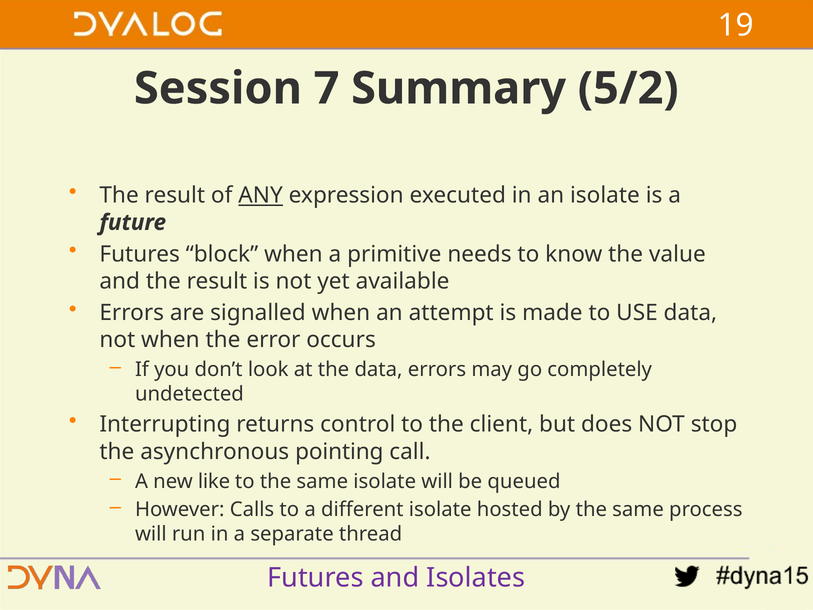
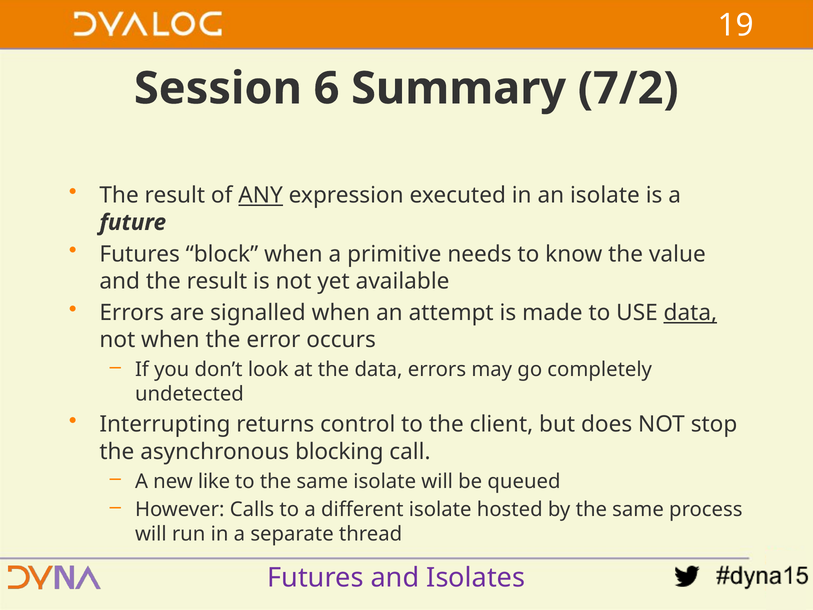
7: 7 -> 6
5/2: 5/2 -> 7/2
data at (690, 313) underline: none -> present
pointing: pointing -> blocking
